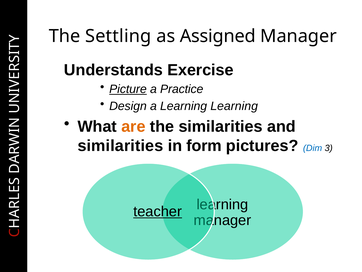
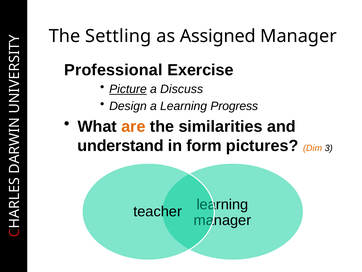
Understands: Understands -> Professional
Practice: Practice -> Discuss
Learning Learning: Learning -> Progress
similarities at (120, 146): similarities -> understand
Dim colour: blue -> orange
teacher underline: present -> none
